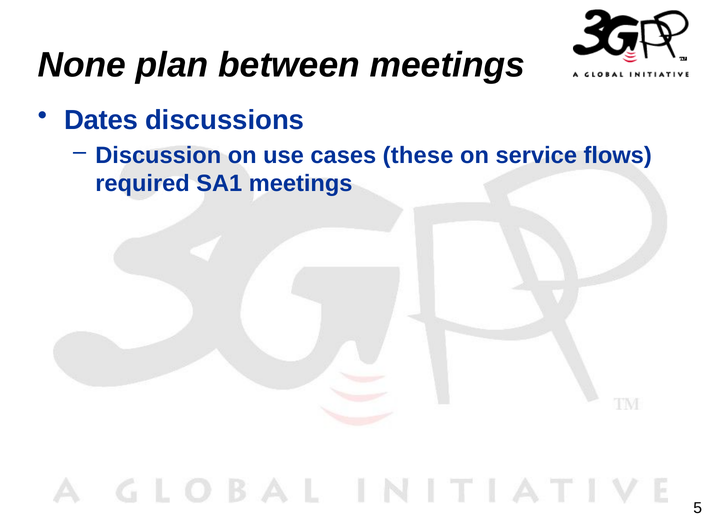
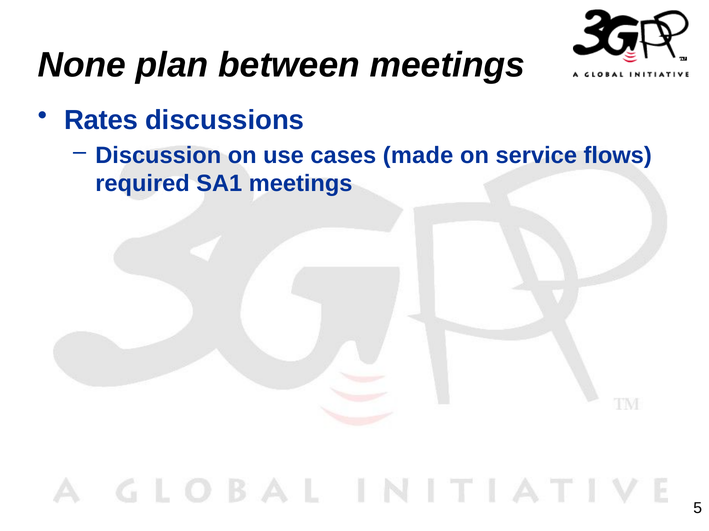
Dates: Dates -> Rates
these: these -> made
